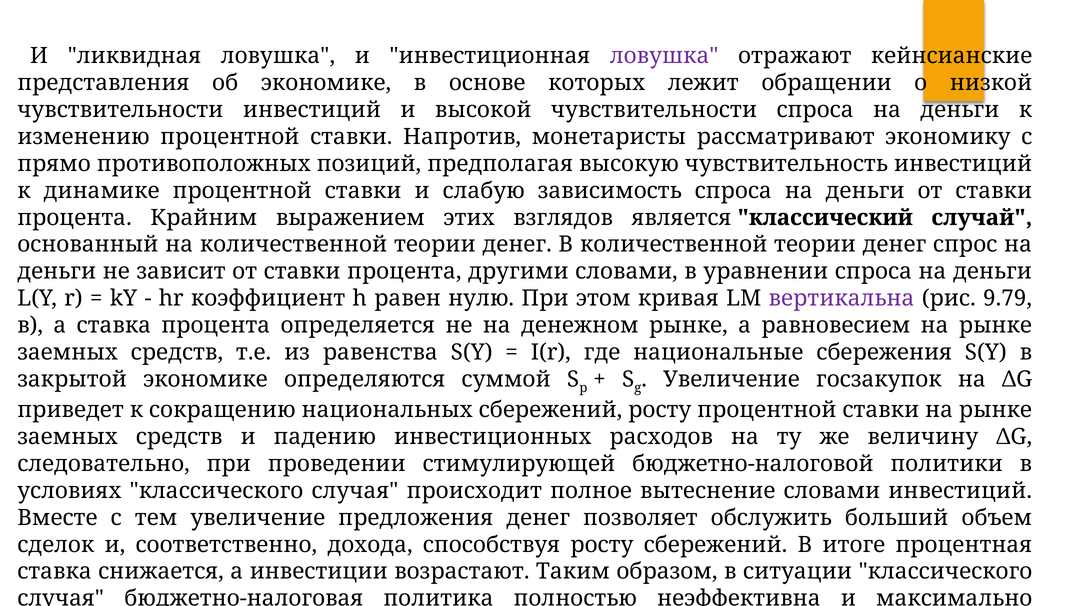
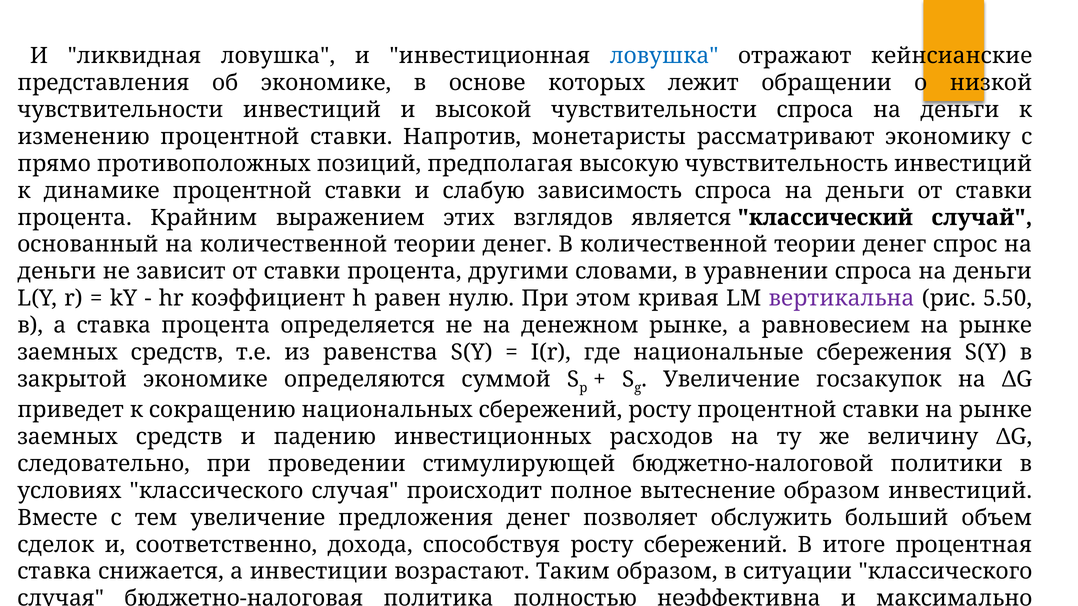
ловушка at (664, 56) colour: purple -> blue
9.79: 9.79 -> 5.50
вытеснение словами: словами -> образом
